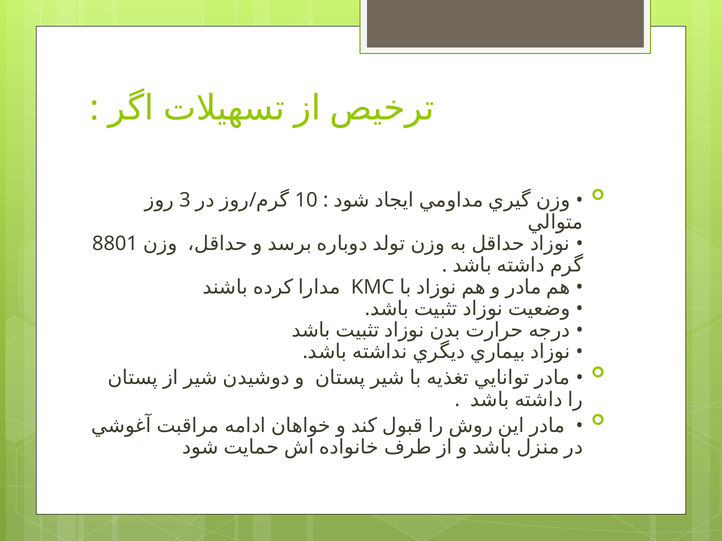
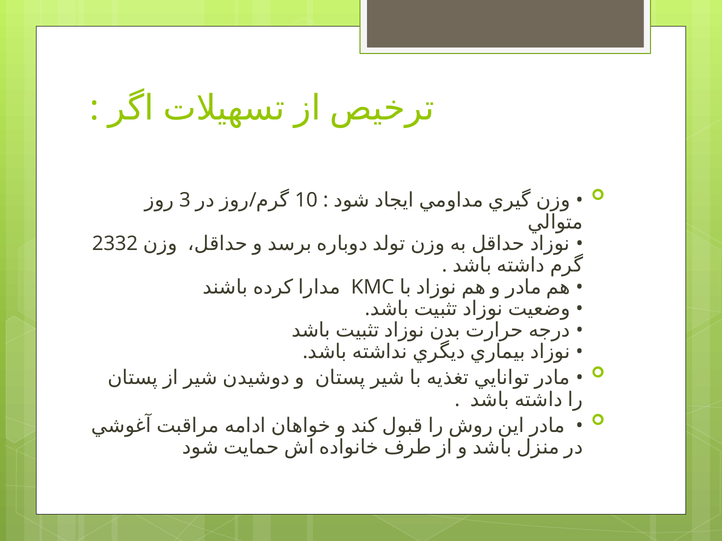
8801: 8801 -> 2332
